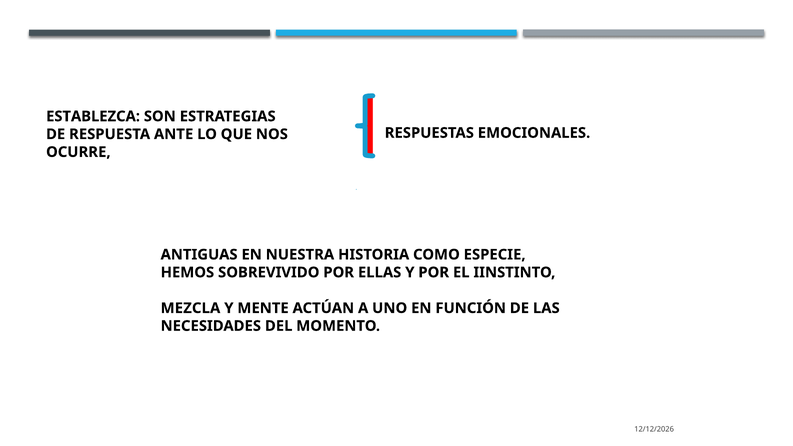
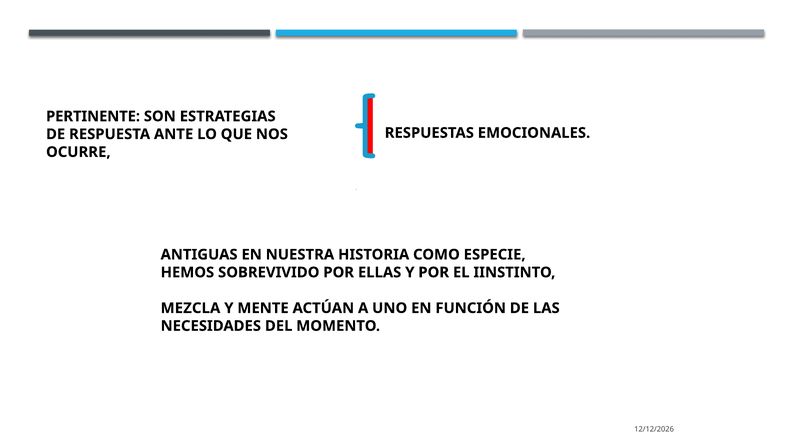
ESTABLEZCA: ESTABLEZCA -> PERTINENTE
